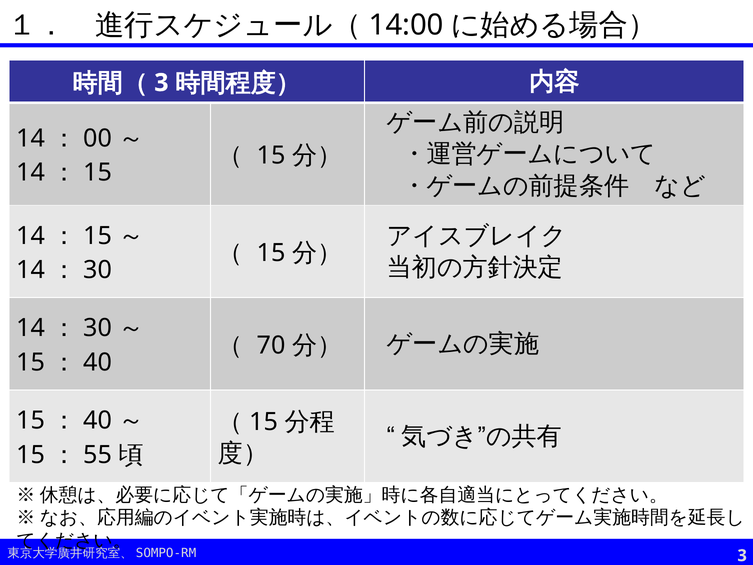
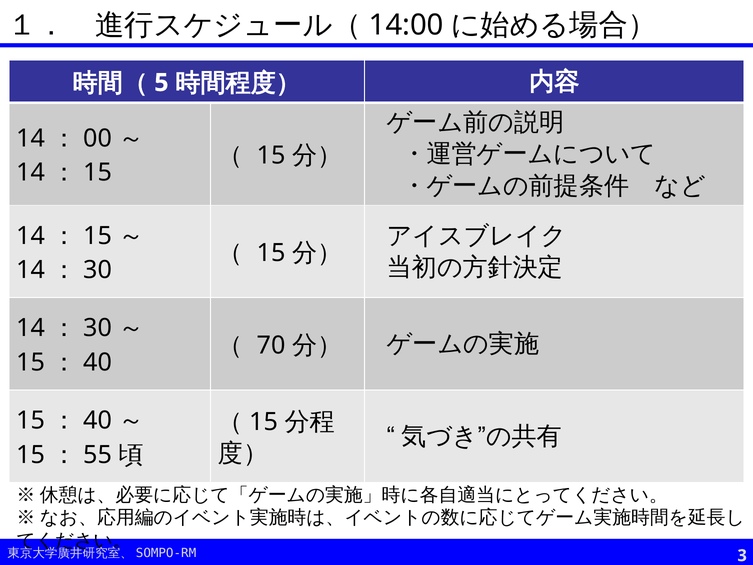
3 at (161, 83): 3 -> 5
